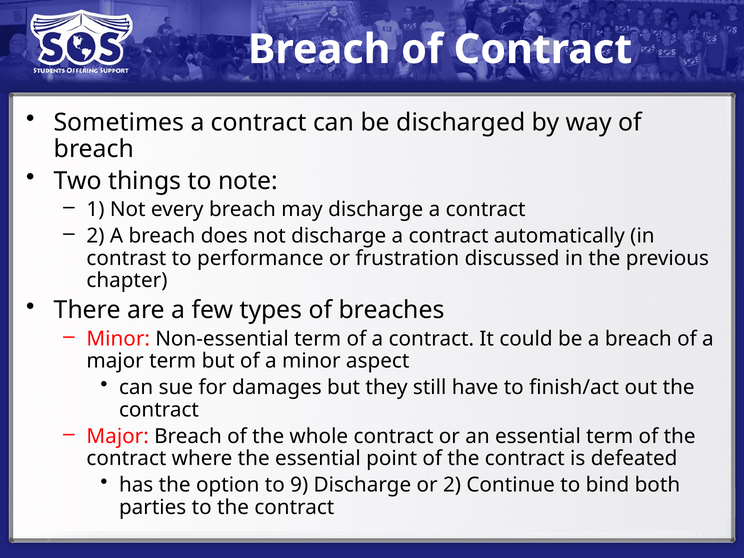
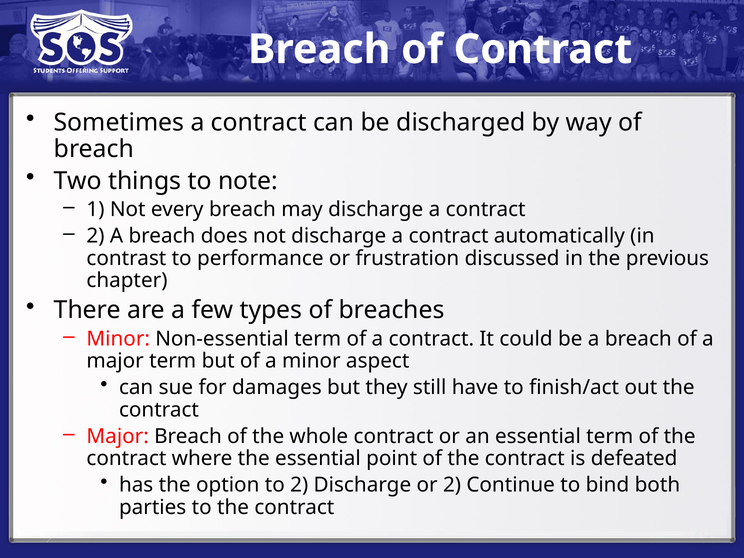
to 9: 9 -> 2
